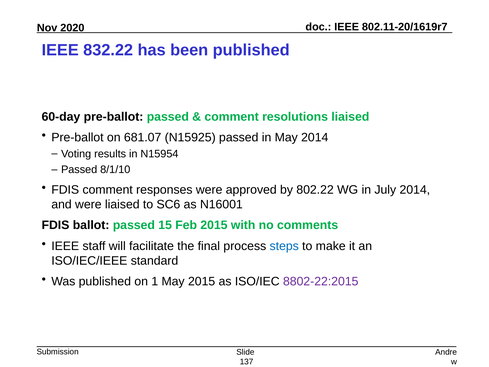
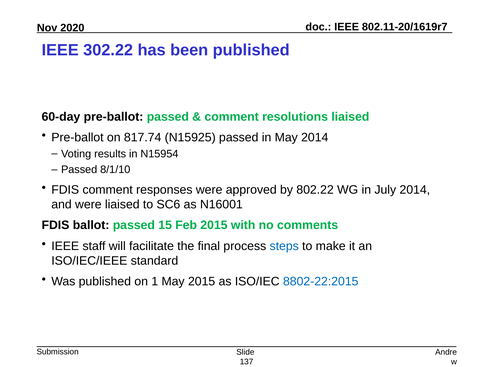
832.22: 832.22 -> 302.22
681.07: 681.07 -> 817.74
8802-22:2015 colour: purple -> blue
